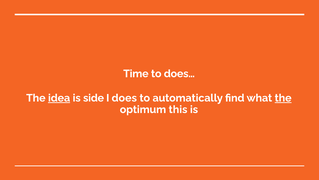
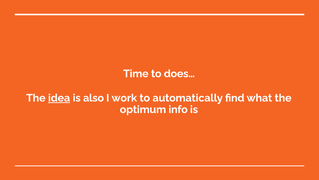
side: side -> also
does: does -> work
the at (283, 98) underline: present -> none
this: this -> info
